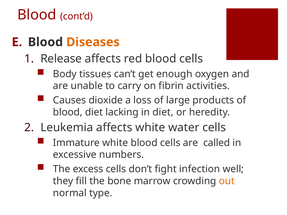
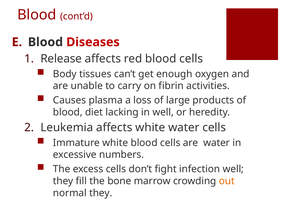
Diseases colour: orange -> red
dioxide: dioxide -> plasma
in diet: diet -> well
are called: called -> water
normal type: type -> they
